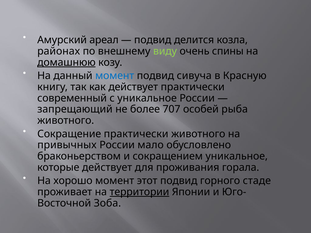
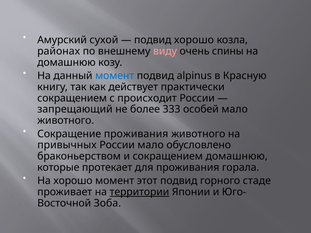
ареал: ареал -> сухой
подвид делится: делится -> хорошо
виду colour: light green -> pink
домашнюю at (66, 62) underline: present -> none
сивуча: сивуча -> alpinus
современный at (72, 98): современный -> сокращением
с уникальное: уникальное -> происходит
707: 707 -> 333
особей рыба: рыба -> мало
Сокращение практически: практически -> проживания
сокращением уникальное: уникальное -> домашнюю
которые действует: действует -> протекает
